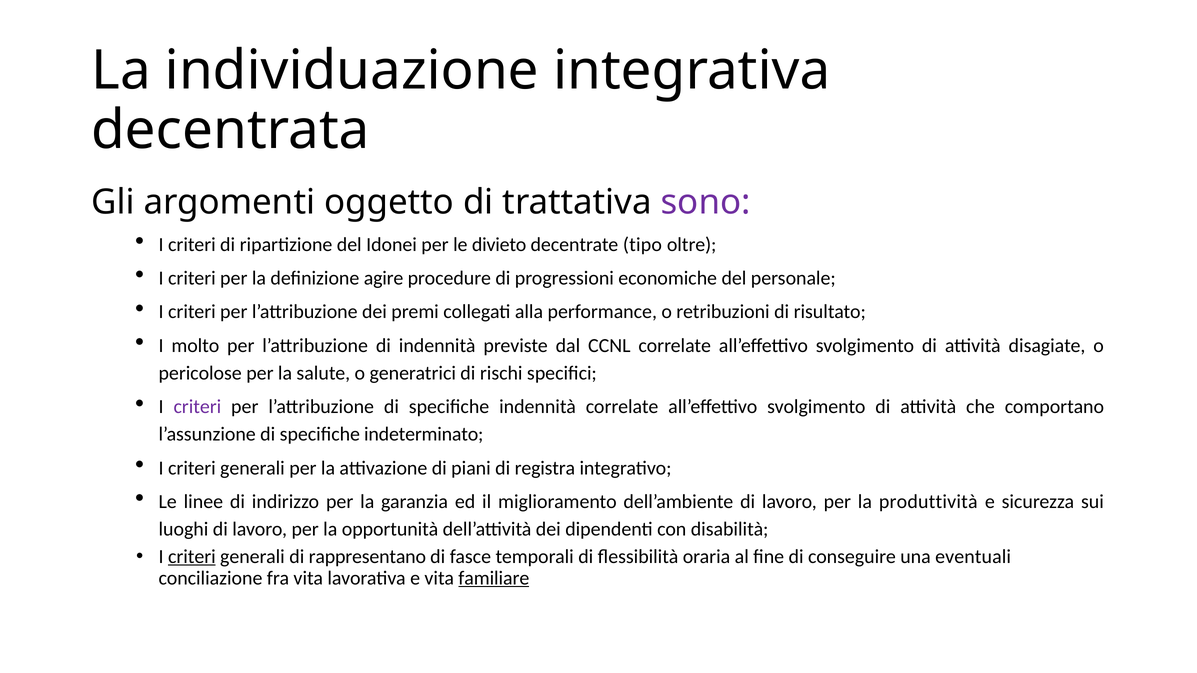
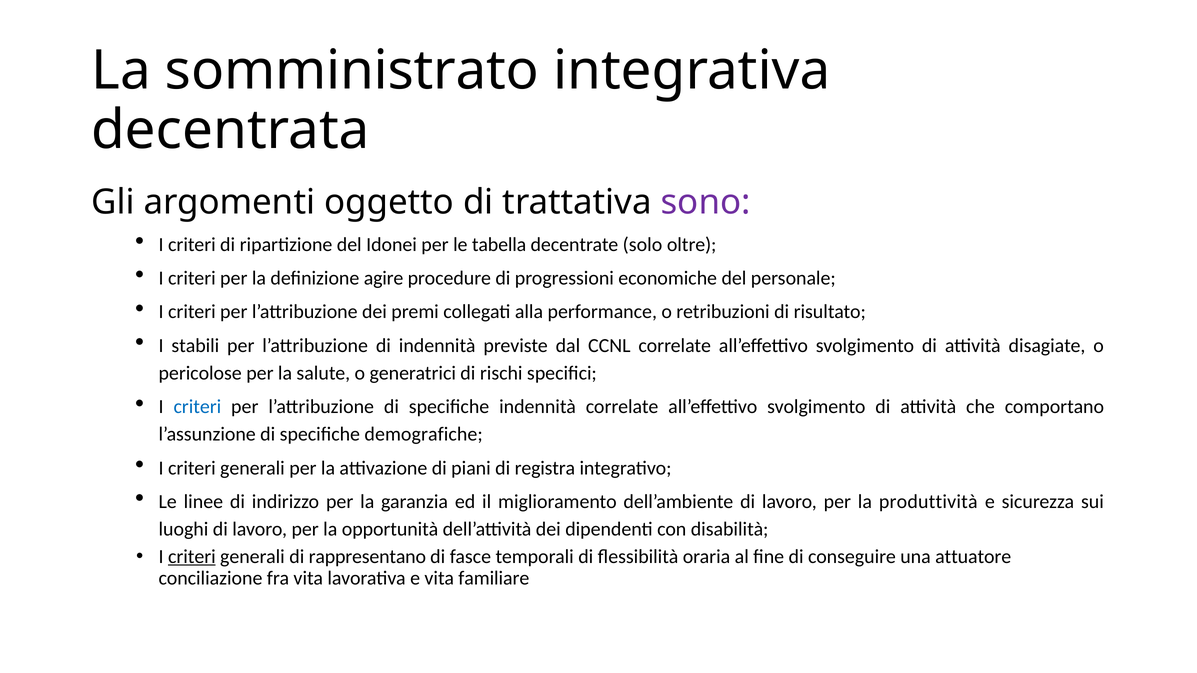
individuazione: individuazione -> somministrato
divieto: divieto -> tabella
tipo: tipo -> solo
molto: molto -> stabili
criteri at (197, 407) colour: purple -> blue
indeterminato: indeterminato -> demografiche
eventuali: eventuali -> attuatore
familiare underline: present -> none
